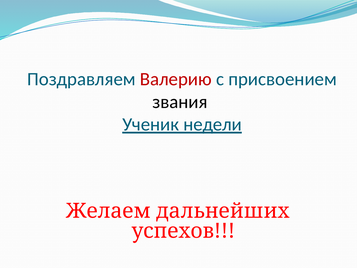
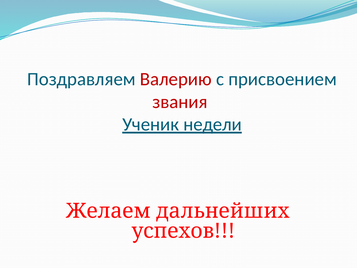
звания colour: black -> red
